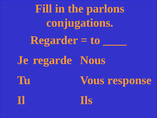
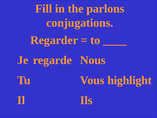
response: response -> highlight
